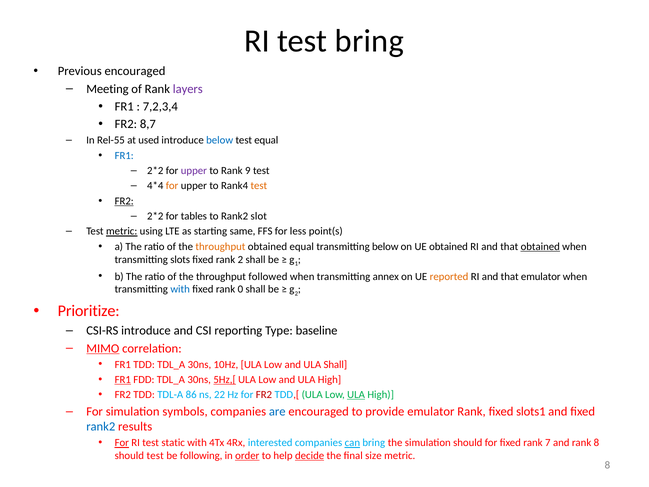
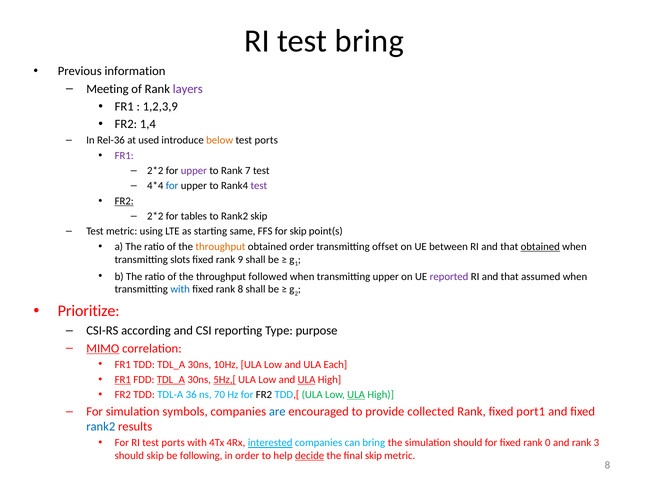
Previous encouraged: encouraged -> information
7,2,3,4: 7,2,3,4 -> 1,2,3,9
8,7: 8,7 -> 1,4
Rel-55: Rel-55 -> Rel-36
below at (220, 140) colour: blue -> orange
equal at (266, 140): equal -> ports
FR1 at (124, 155) colour: blue -> purple
9: 9 -> 7
for at (172, 186) colour: orange -> blue
test at (259, 186) colour: orange -> purple
Rank2 slot: slot -> skip
metric at (122, 231) underline: present -> none
for less: less -> skip
obtained equal: equal -> order
transmitting below: below -> offset
UE obtained: obtained -> between
rank 2: 2 -> 9
transmitting annex: annex -> upper
reported colour: orange -> purple
that emulator: emulator -> assumed
rank 0: 0 -> 8
CSI-RS introduce: introduce -> according
baseline: baseline -> purpose
ULA Shall: Shall -> Each
TDL_A at (171, 379) underline: none -> present
ULA at (307, 379) underline: none -> present
86: 86 -> 36
22: 22 -> 70
FR2 at (264, 395) colour: red -> black
provide emulator: emulator -> collected
slots1: slots1 -> port1
For at (122, 443) underline: present -> none
RI test static: static -> ports
interested underline: none -> present
can underline: present -> none
7: 7 -> 0
rank 8: 8 -> 3
should test: test -> skip
order at (247, 456) underline: present -> none
final size: size -> skip
